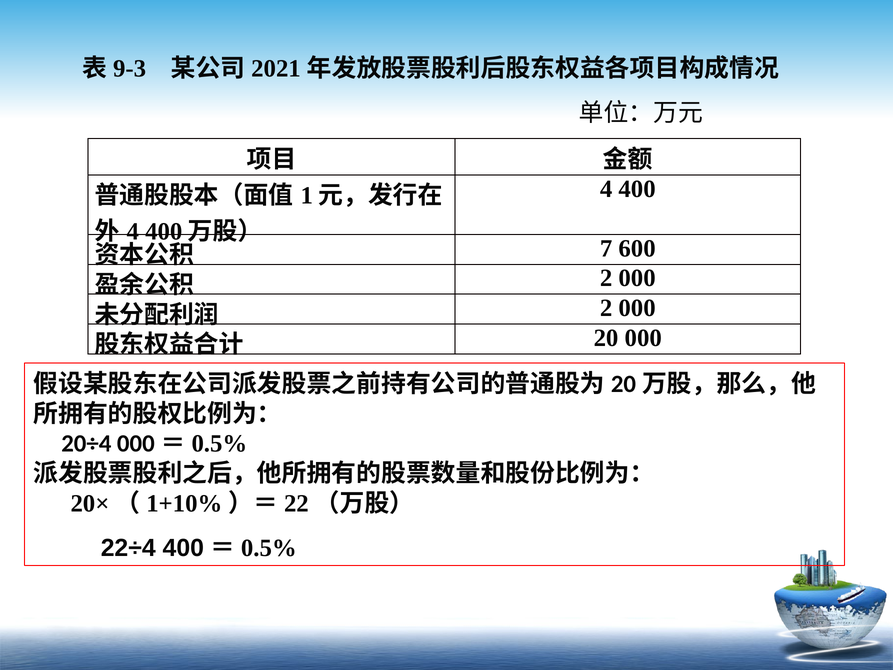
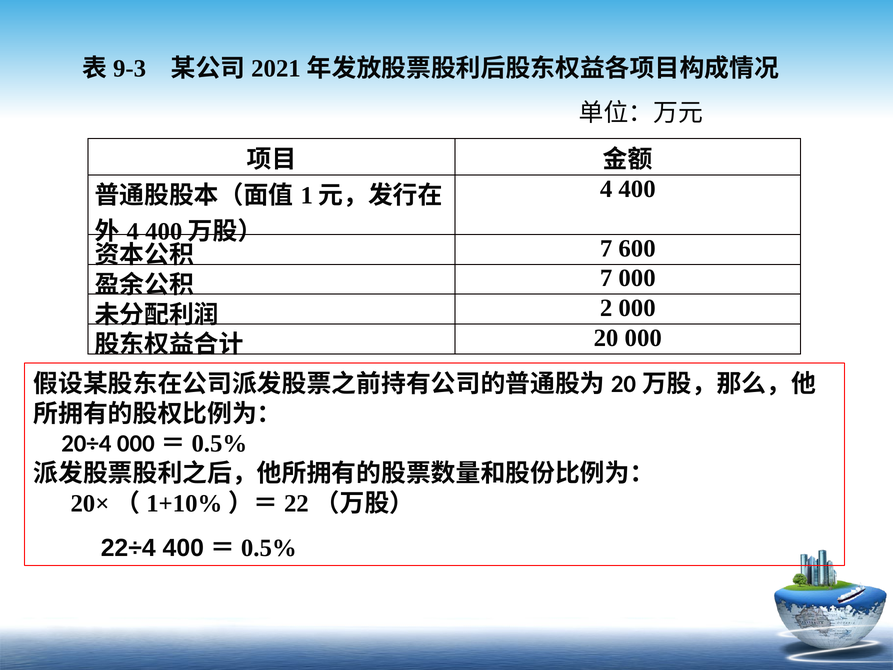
2 at (606, 278): 2 -> 7
